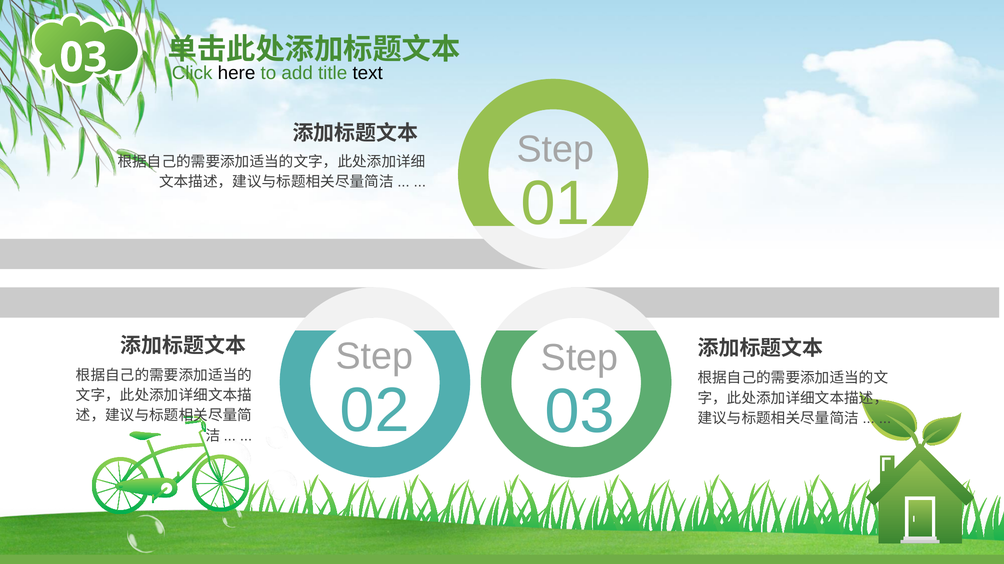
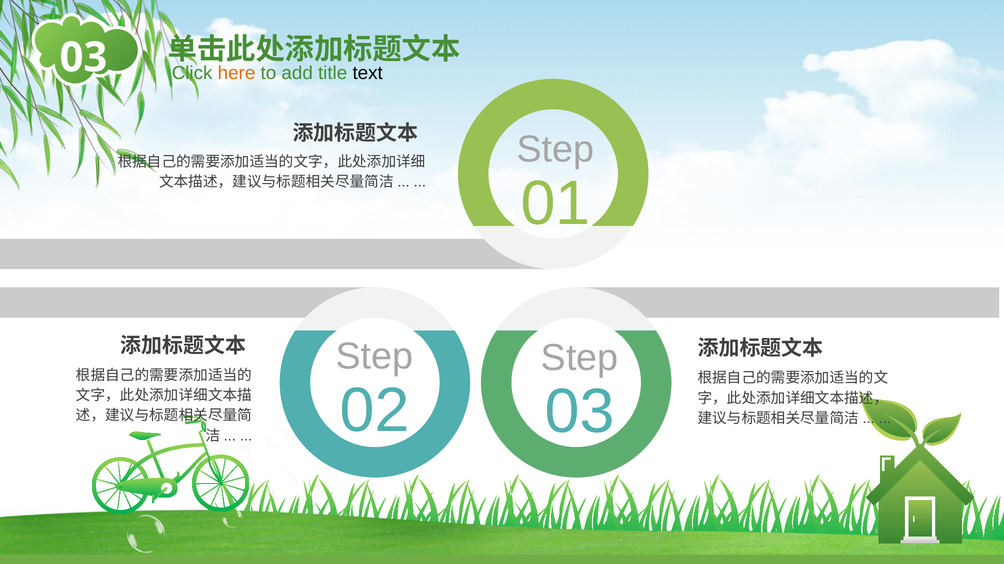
here colour: black -> orange
